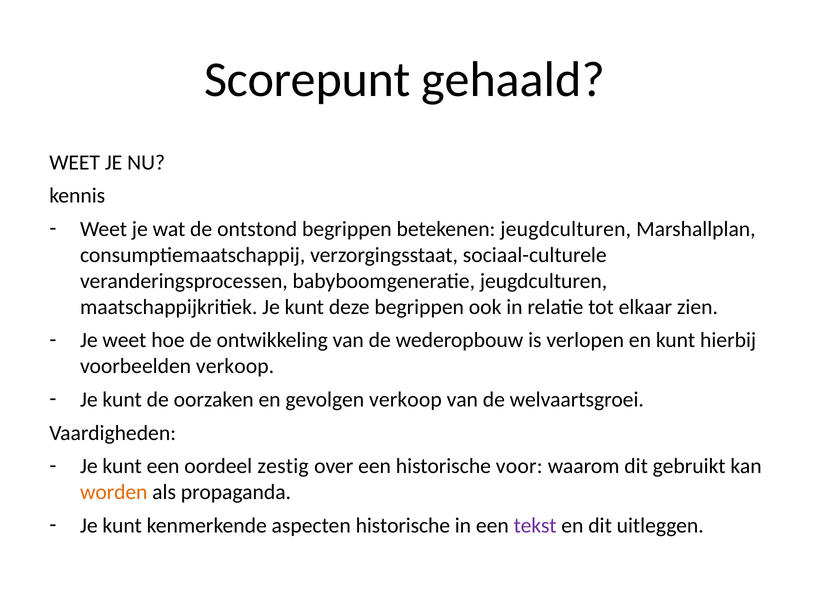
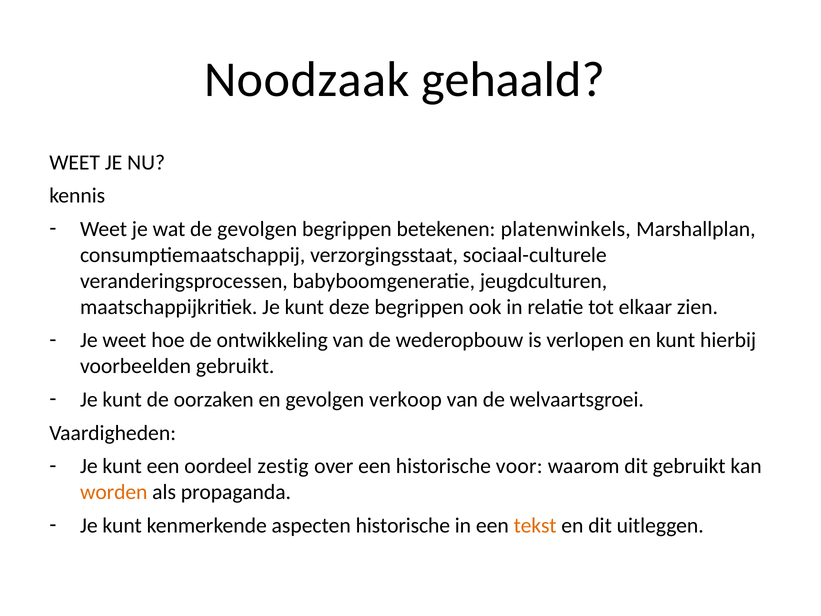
Scorepunt: Scorepunt -> Noodzaak
de ontstond: ontstond -> gevolgen
betekenen jeugdculturen: jeugdculturen -> platenwinkels
voorbeelden verkoop: verkoop -> gebruikt
tekst colour: purple -> orange
